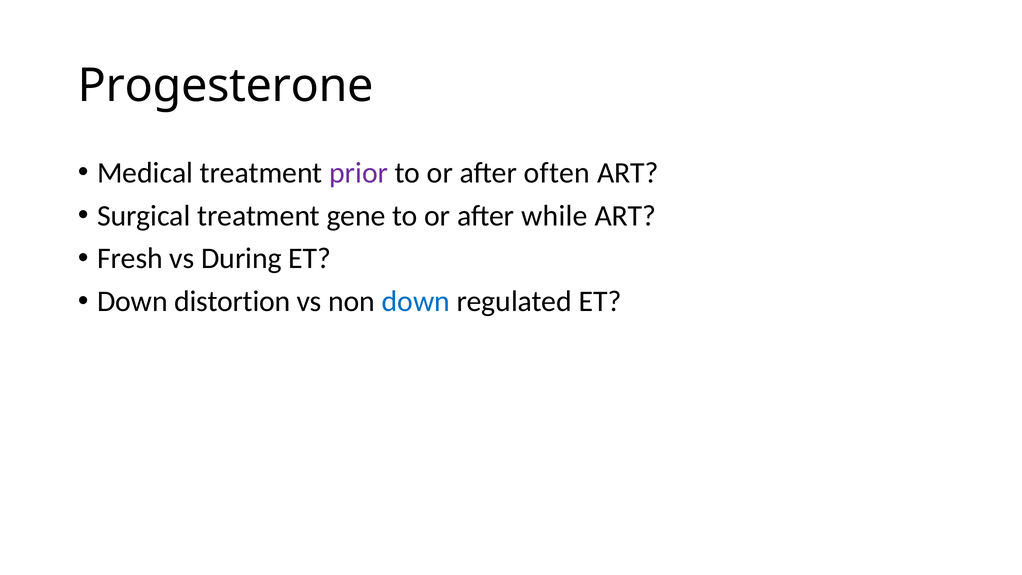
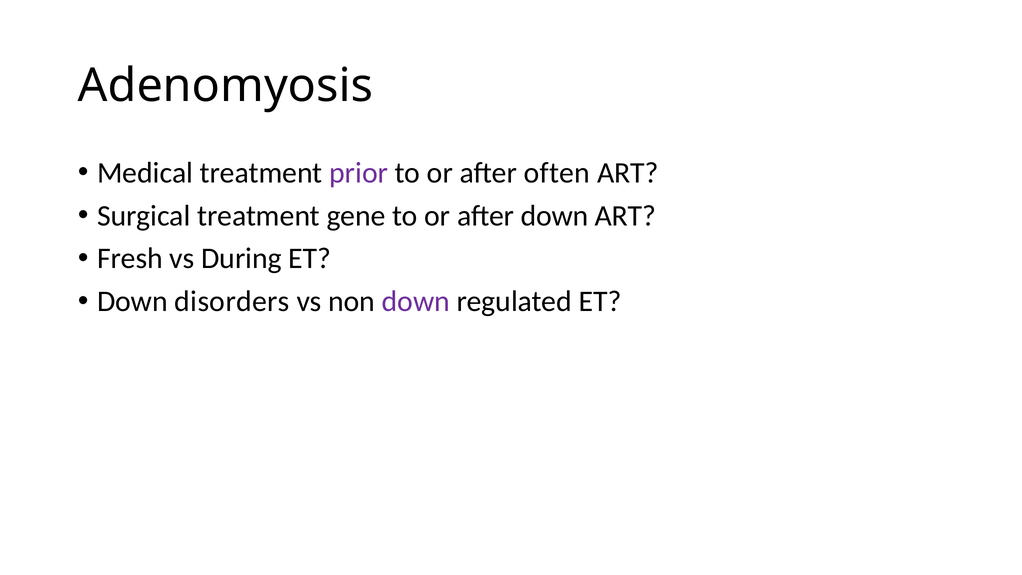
Progesterone: Progesterone -> Adenomyosis
after while: while -> down
distortion: distortion -> disorders
down at (416, 301) colour: blue -> purple
